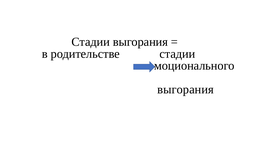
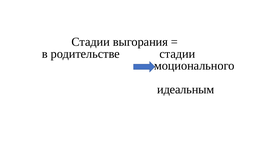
выгорания at (186, 90): выгорания -> идеальным
